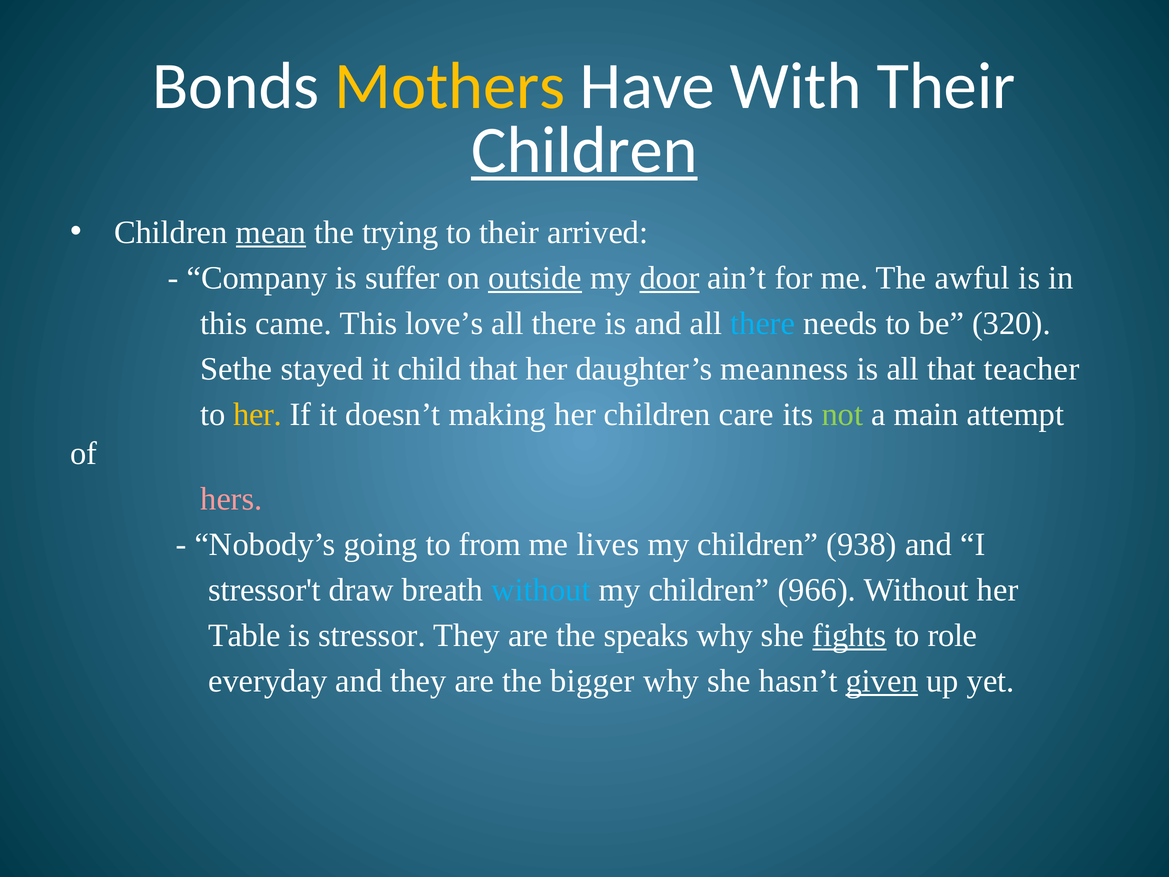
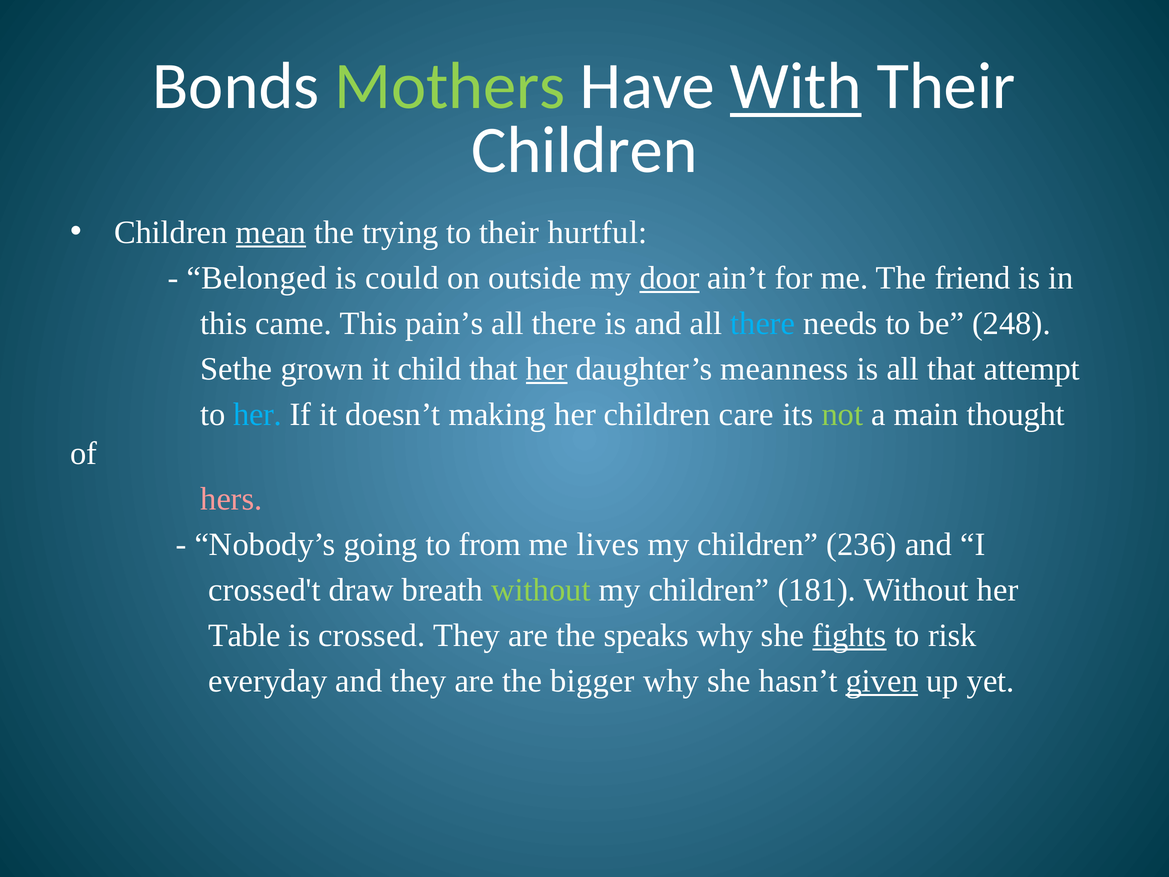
Mothers colour: yellow -> light green
With underline: none -> present
Children at (584, 150) underline: present -> none
arrived: arrived -> hurtful
Company: Company -> Belonged
suffer: suffer -> could
outside underline: present -> none
awful: awful -> friend
love’s: love’s -> pain’s
320: 320 -> 248
stayed: stayed -> grown
her at (547, 369) underline: none -> present
teacher: teacher -> attempt
her at (258, 414) colour: yellow -> light blue
attempt: attempt -> thought
938: 938 -> 236
stressor't: stressor't -> crossed't
without at (541, 590) colour: light blue -> light green
966: 966 -> 181
stressor: stressor -> crossed
role: role -> risk
